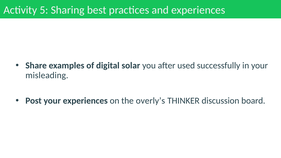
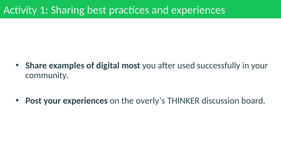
5: 5 -> 1
solar: solar -> most
misleading: misleading -> community
